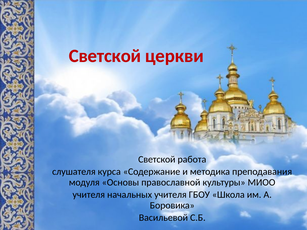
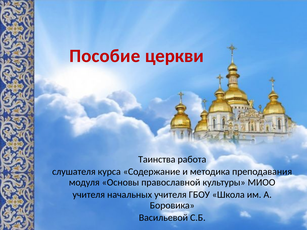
Светской at (105, 56): Светской -> Пособие
Светской at (157, 159): Светской -> Таинства
